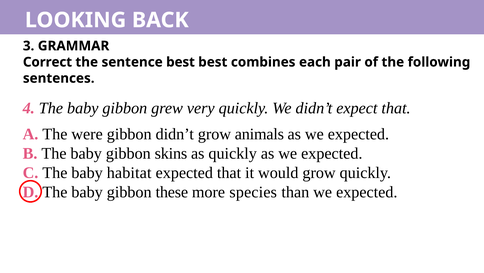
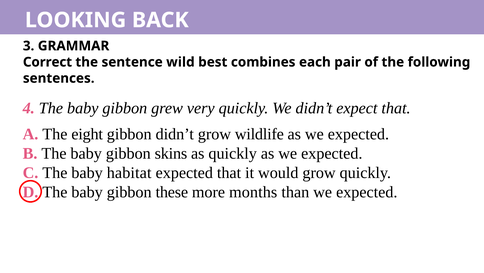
sentence best: best -> wild
were: were -> eight
animals: animals -> wildlife
species: species -> months
